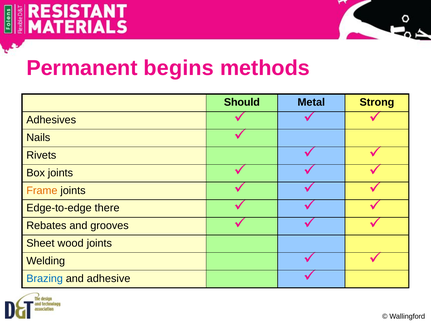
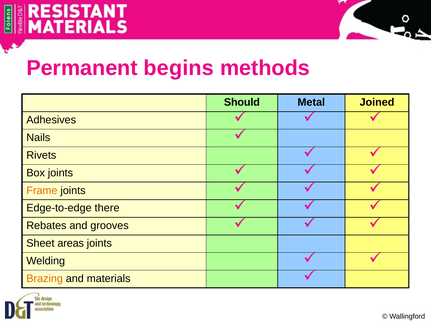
Strong: Strong -> Joined
wood: wood -> areas
Brazing colour: blue -> orange
adhesive: adhesive -> materials
